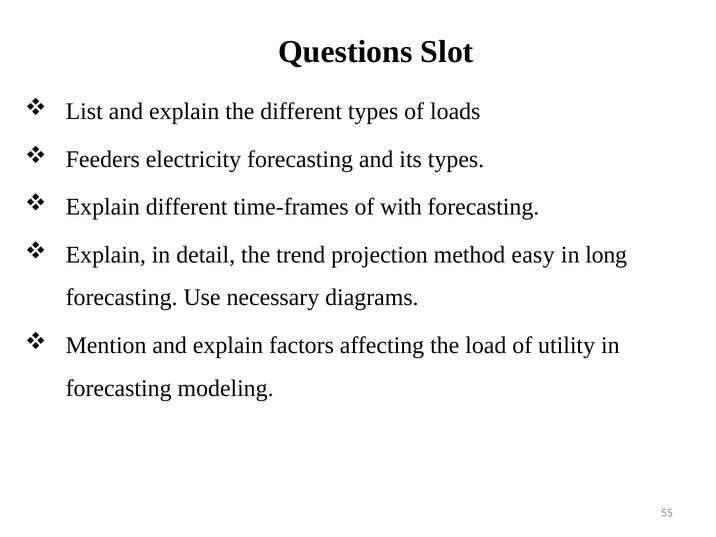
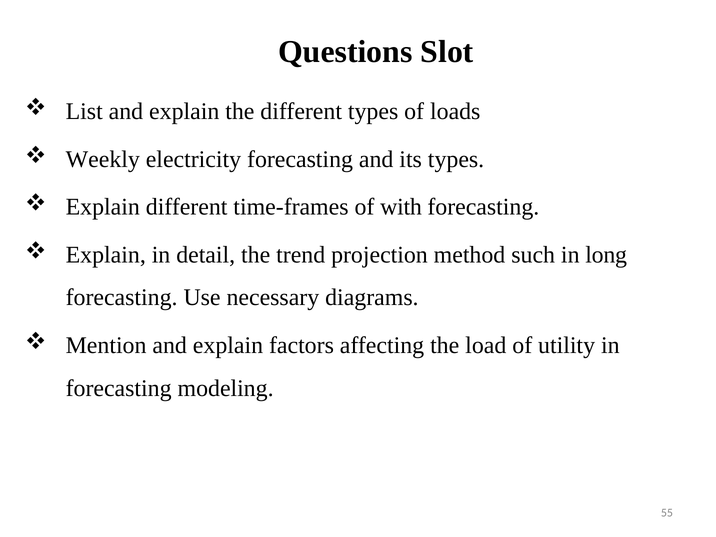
Feeders: Feeders -> Weekly
easy: easy -> such
